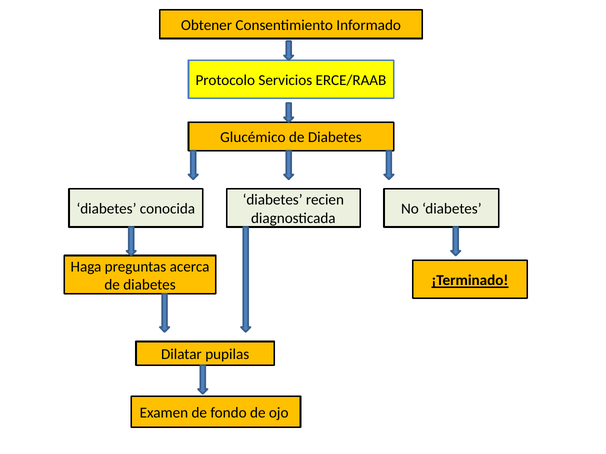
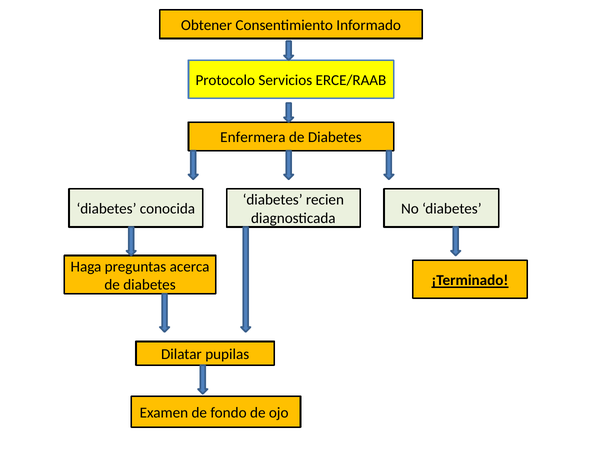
Glucémico: Glucémico -> Enfermera
